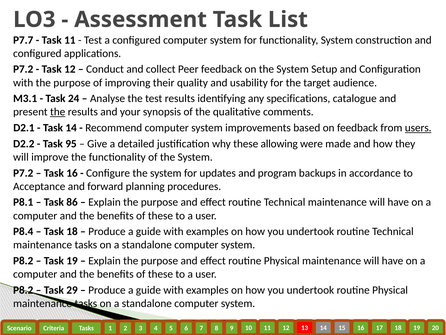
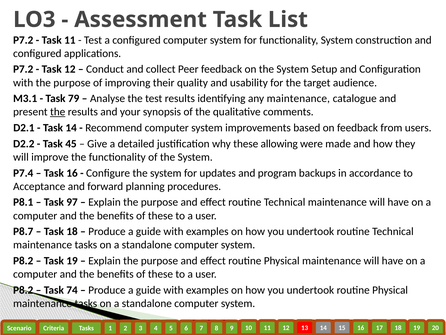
P7.7 at (23, 40): P7.7 -> P7.2
24: 24 -> 79
any specifications: specifications -> maintenance
users underline: present -> none
95: 95 -> 45
P7.2 at (23, 173): P7.2 -> P7.4
86: 86 -> 97
P8.4: P8.4 -> P8.7
29: 29 -> 74
